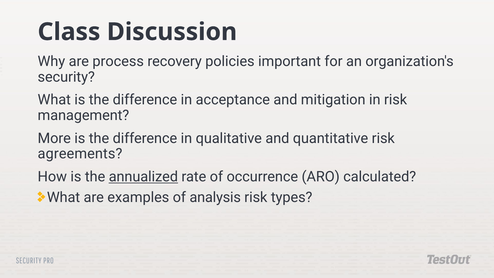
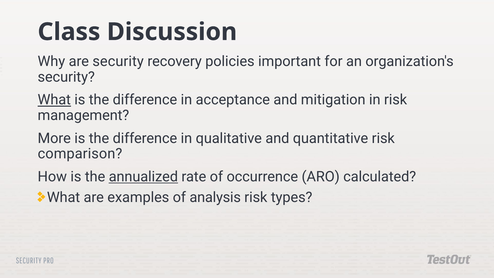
are process: process -> security
What at (54, 100) underline: none -> present
agreements: agreements -> comparison
